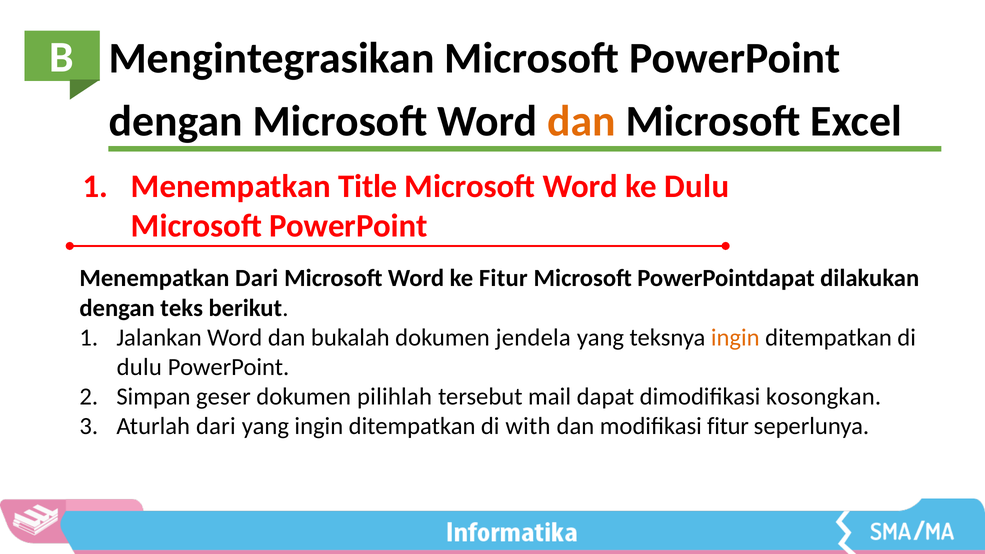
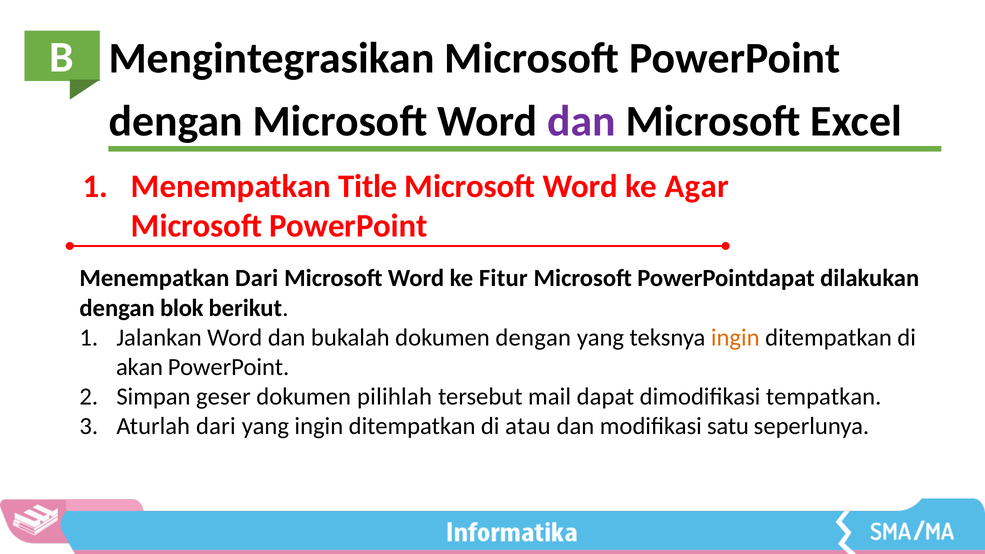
dan at (581, 121) colour: orange -> purple
ke Dulu: Dulu -> Agar
teks: teks -> blok
dokumen jendela: jendela -> dengan
dulu at (139, 367): dulu -> akan
kosongkan: kosongkan -> tempatkan
with: with -> atau
modifikasi fitur: fitur -> satu
